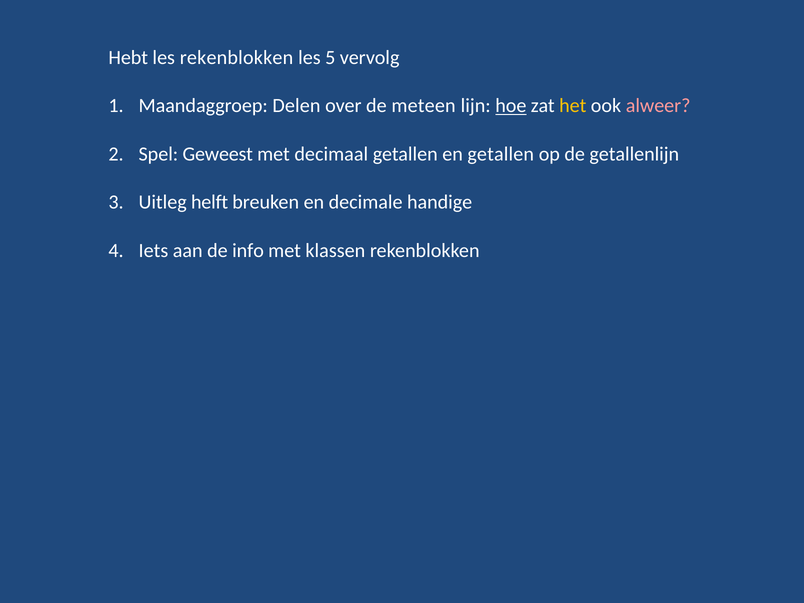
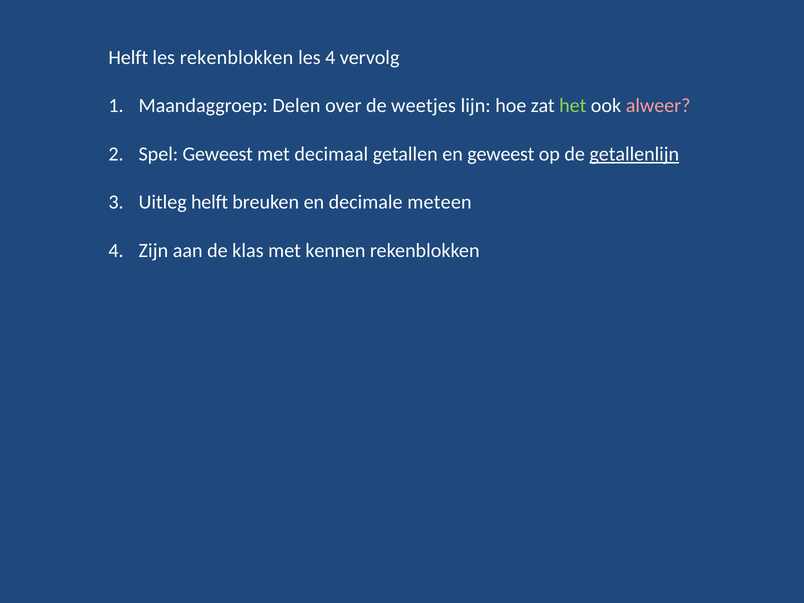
Hebt at (128, 58): Hebt -> Helft
les 5: 5 -> 4
meteen: meteen -> weetjes
hoe underline: present -> none
het colour: yellow -> light green
en getallen: getallen -> geweest
getallenlijn underline: none -> present
handige: handige -> meteen
Iets: Iets -> Zijn
info: info -> klas
klassen: klassen -> kennen
